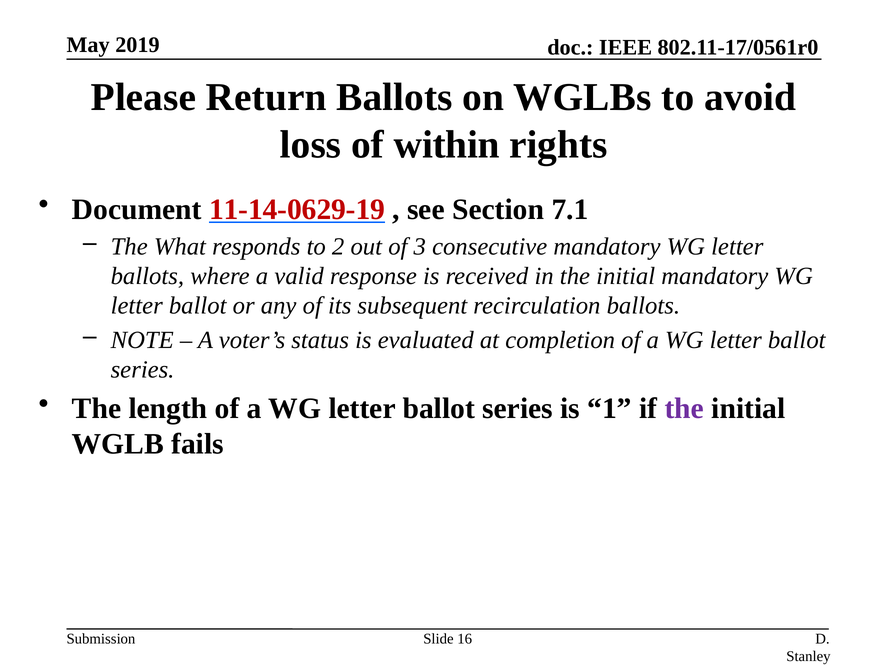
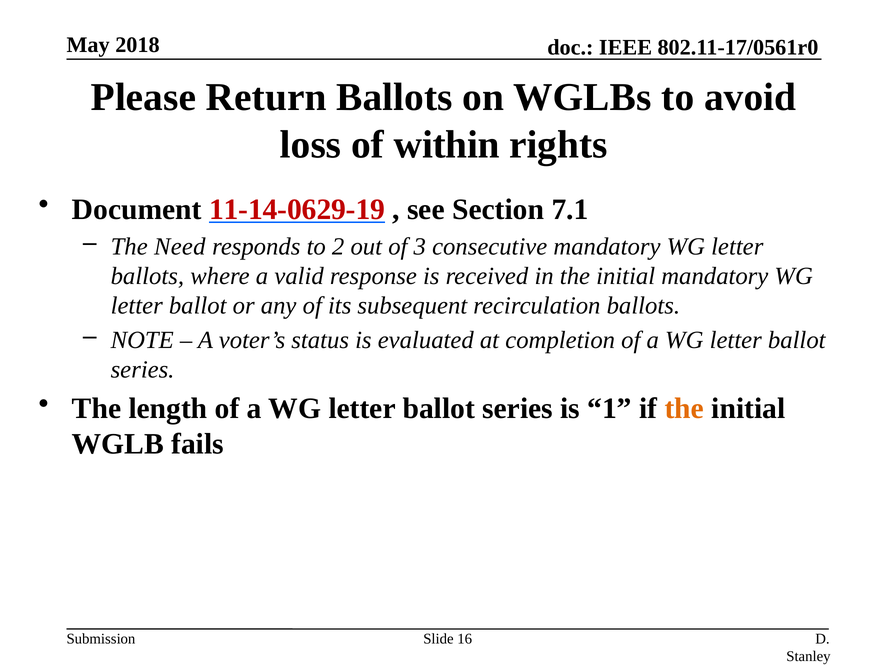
2019: 2019 -> 2018
What: What -> Need
the at (684, 409) colour: purple -> orange
